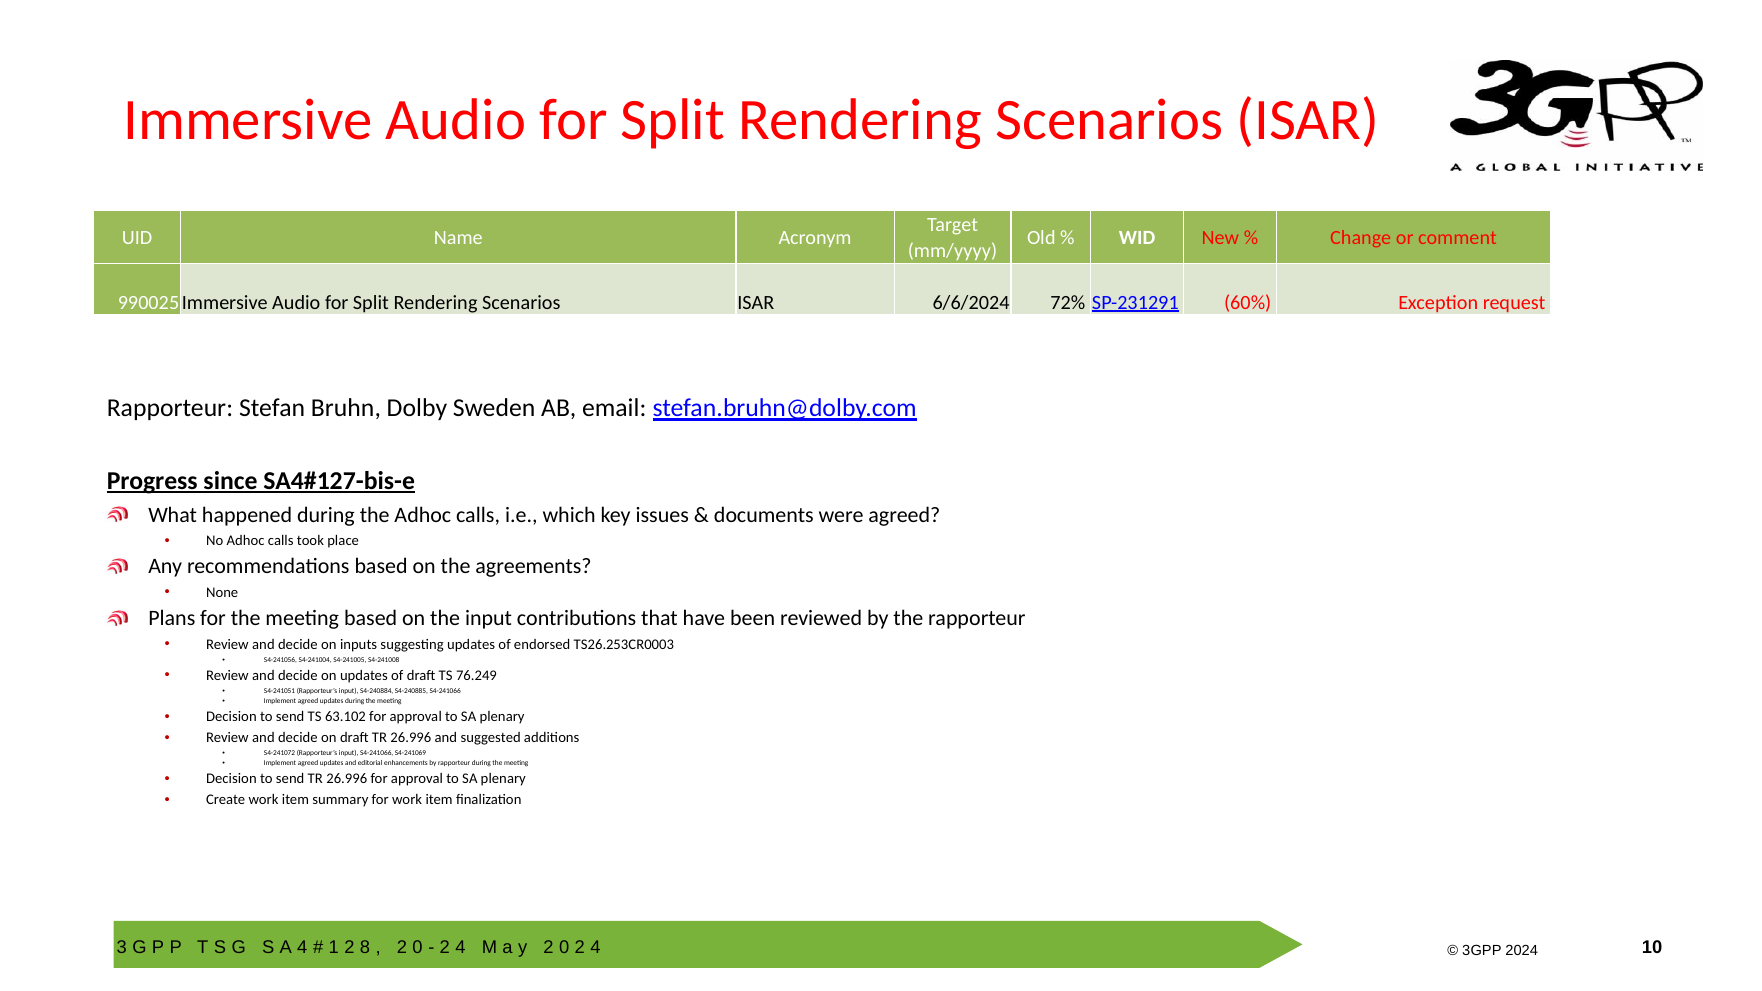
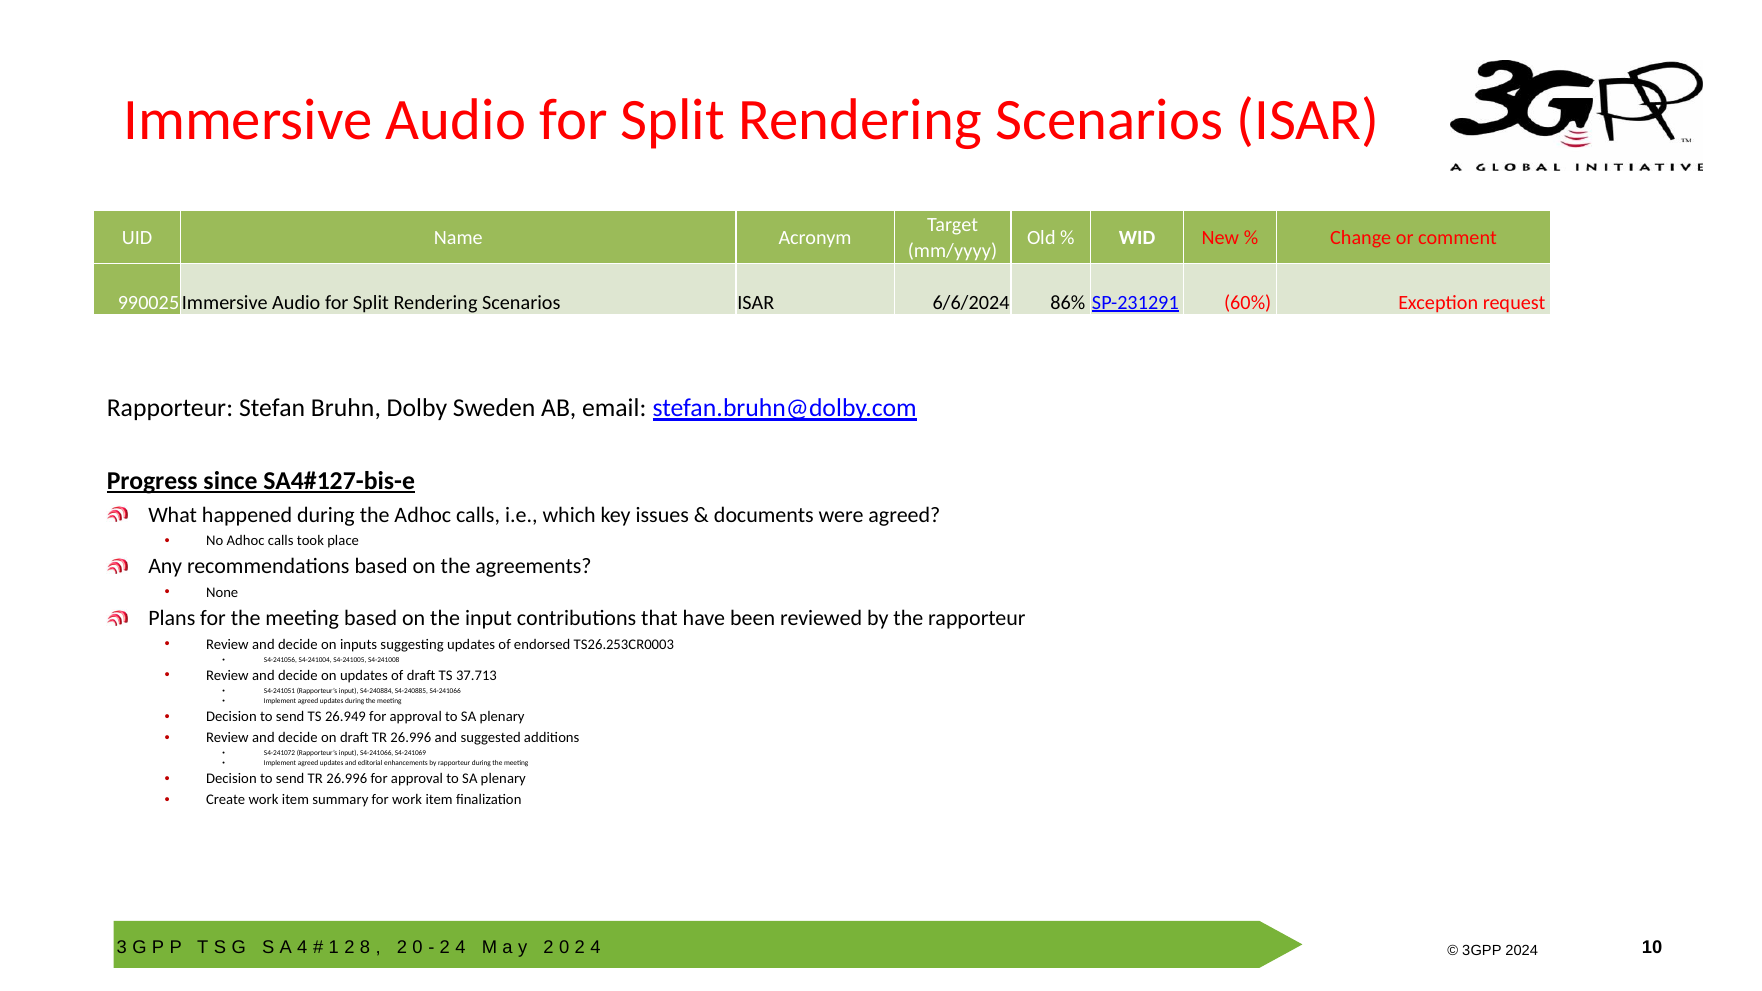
72%: 72% -> 86%
76.249: 76.249 -> 37.713
63.102: 63.102 -> 26.949
